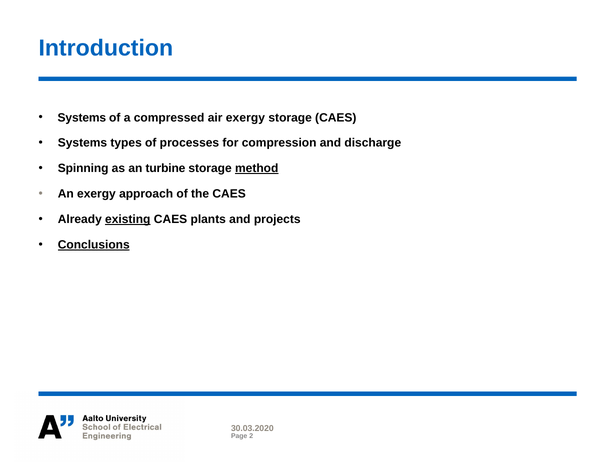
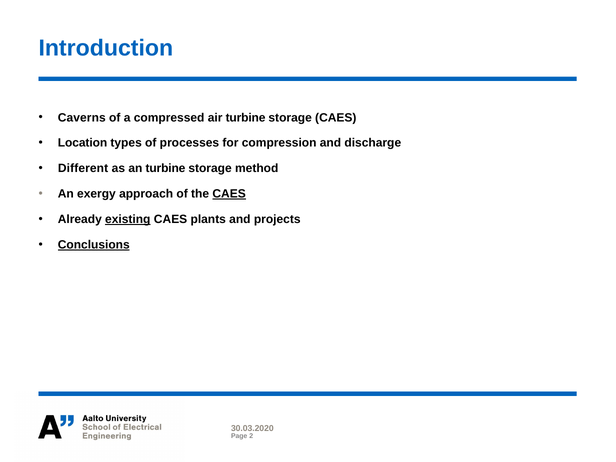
Systems at (82, 118): Systems -> Caverns
air exergy: exergy -> turbine
Systems at (82, 143): Systems -> Location
Spinning: Spinning -> Different
method underline: present -> none
CAES at (229, 194) underline: none -> present
